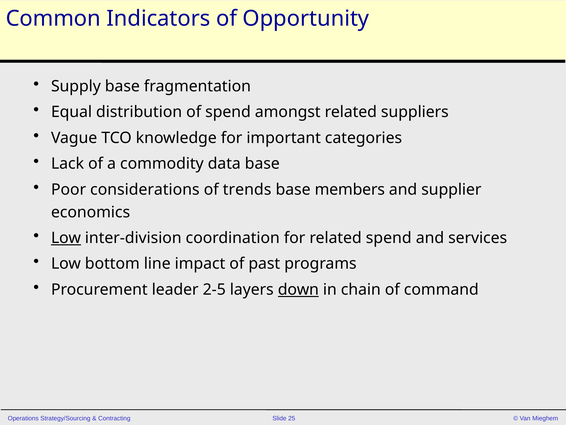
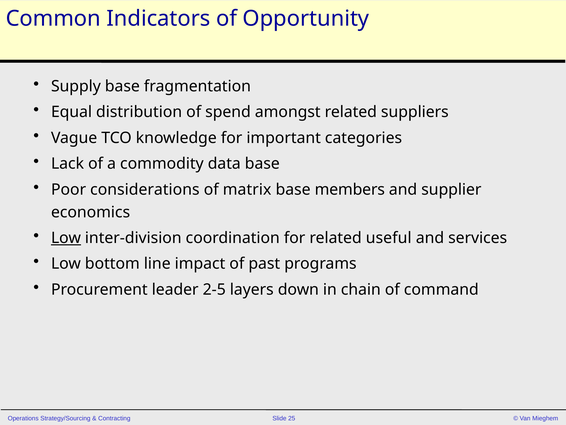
trends: trends -> matrix
related spend: spend -> useful
down underline: present -> none
